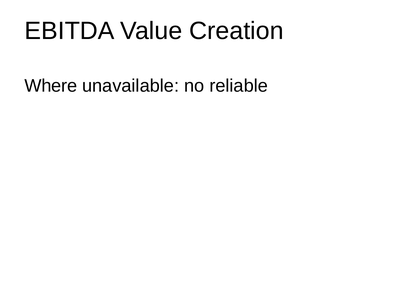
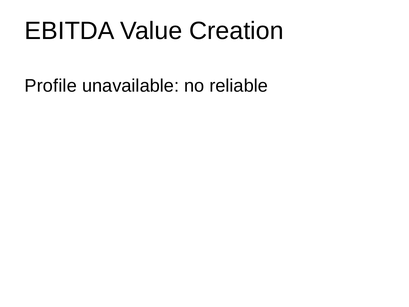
Where: Where -> Profile
